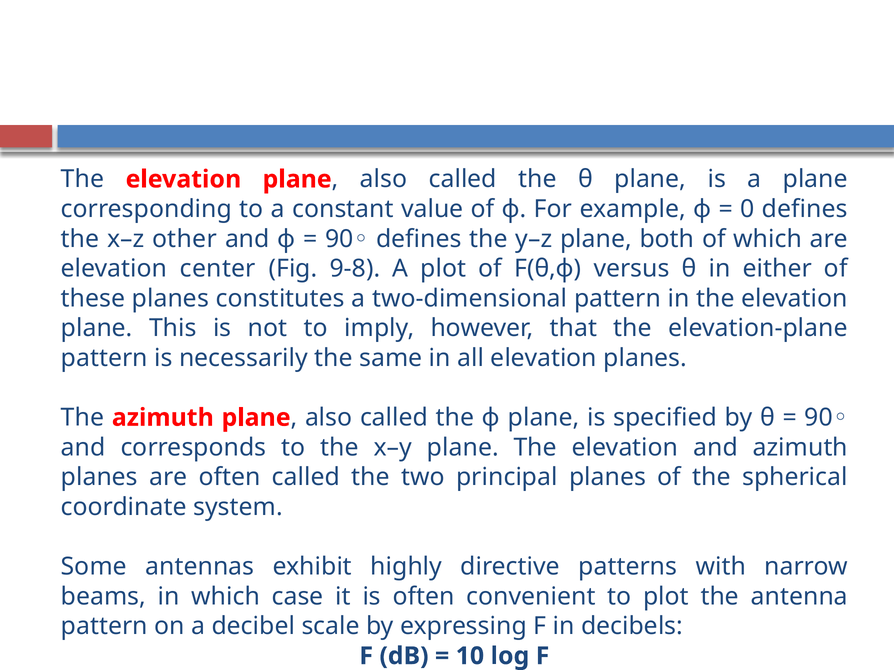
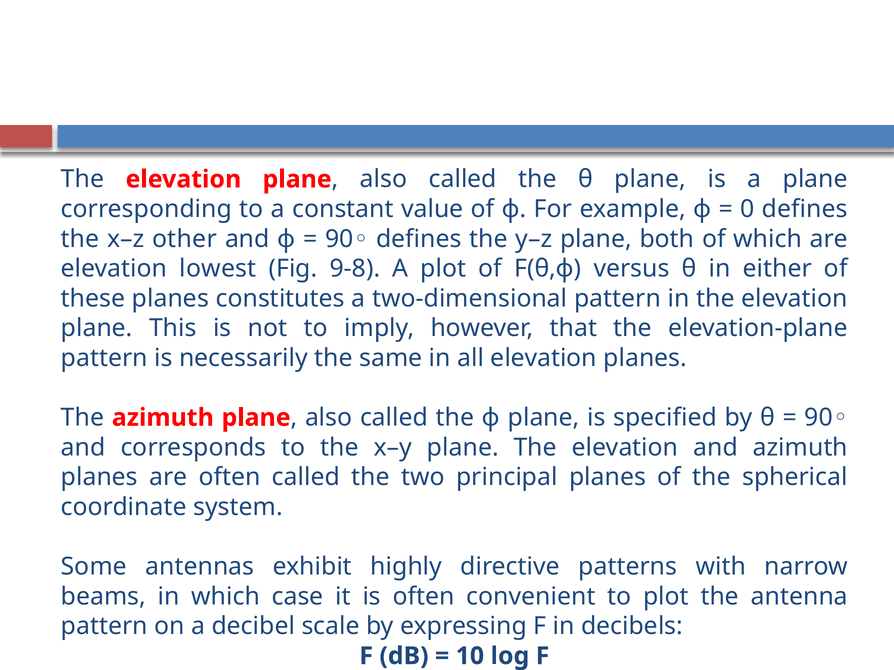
center: center -> lowest
